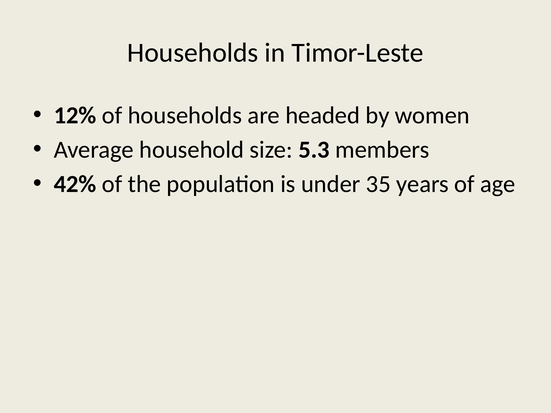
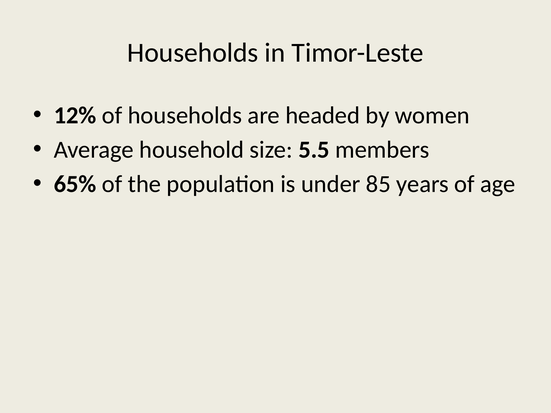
5.3: 5.3 -> 5.5
42%: 42% -> 65%
35: 35 -> 85
